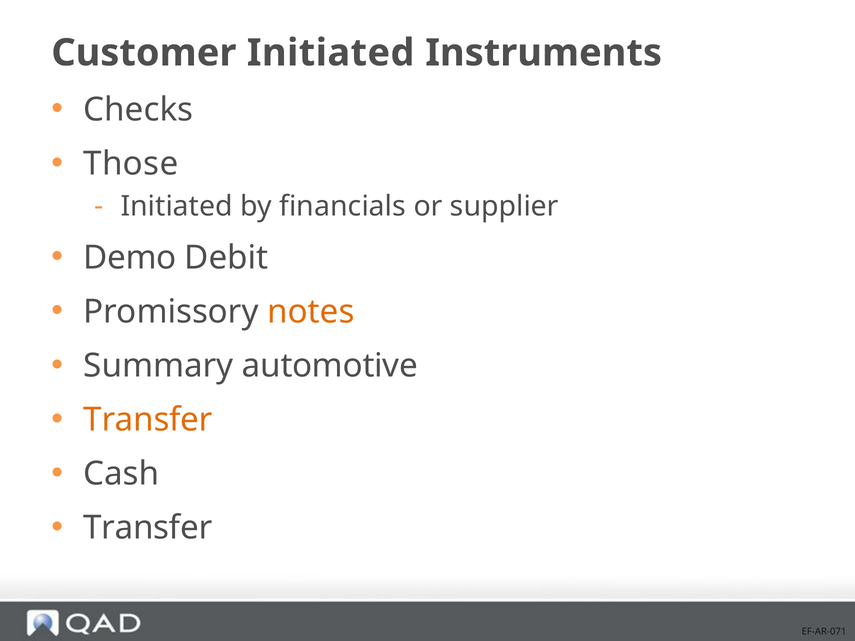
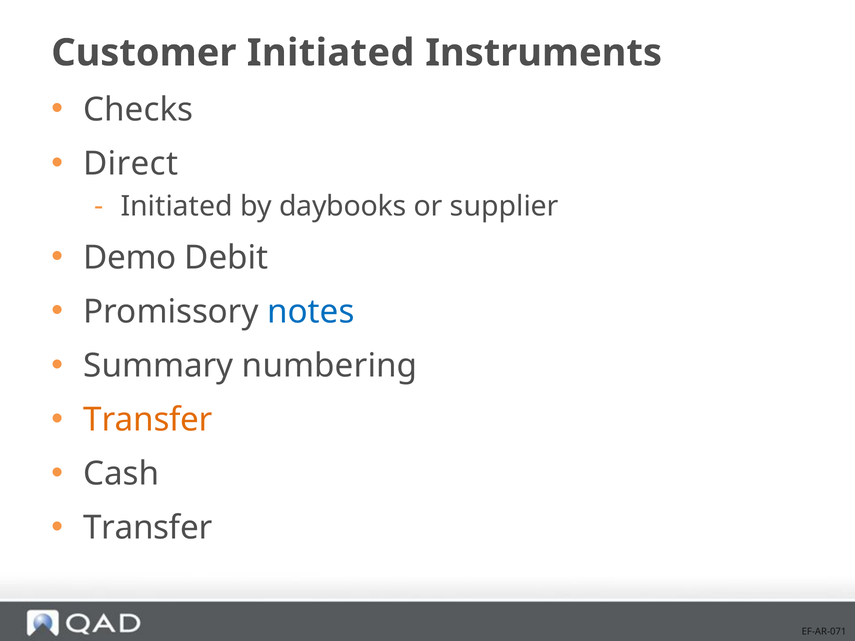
Those: Those -> Direct
financials: financials -> daybooks
notes colour: orange -> blue
automotive: automotive -> numbering
